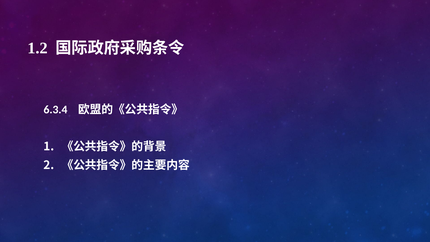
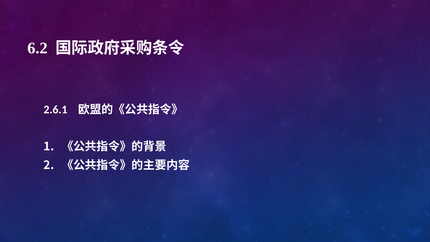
1.2: 1.2 -> 6.2
6.3.4: 6.3.4 -> 2.6.1
